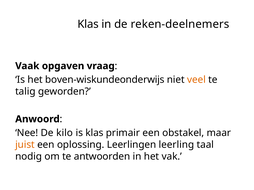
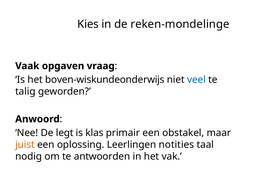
Klas at (88, 24): Klas -> Kies
reken-deelnemers: reken-deelnemers -> reken-mondelinge
veel colour: orange -> blue
kilo: kilo -> legt
leerling: leerling -> notities
